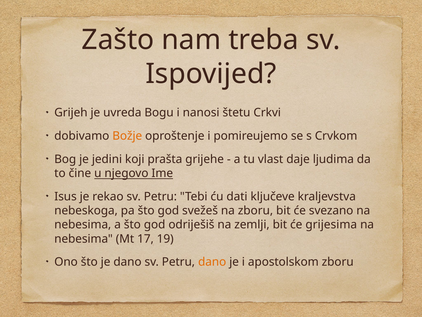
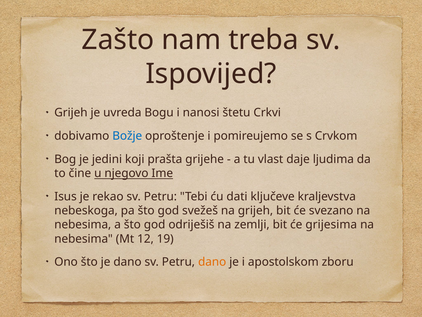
Božje colour: orange -> blue
na zboru: zboru -> grijeh
17: 17 -> 12
